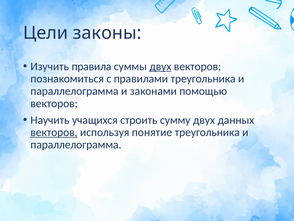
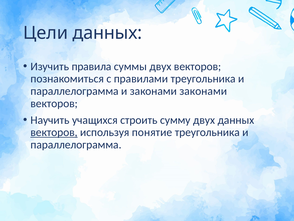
Цели законы: законы -> данных
двух at (160, 66) underline: present -> none
законами помощью: помощью -> законами
